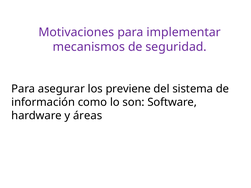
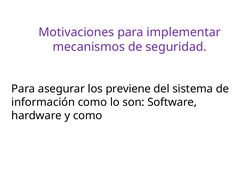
y áreas: áreas -> como
